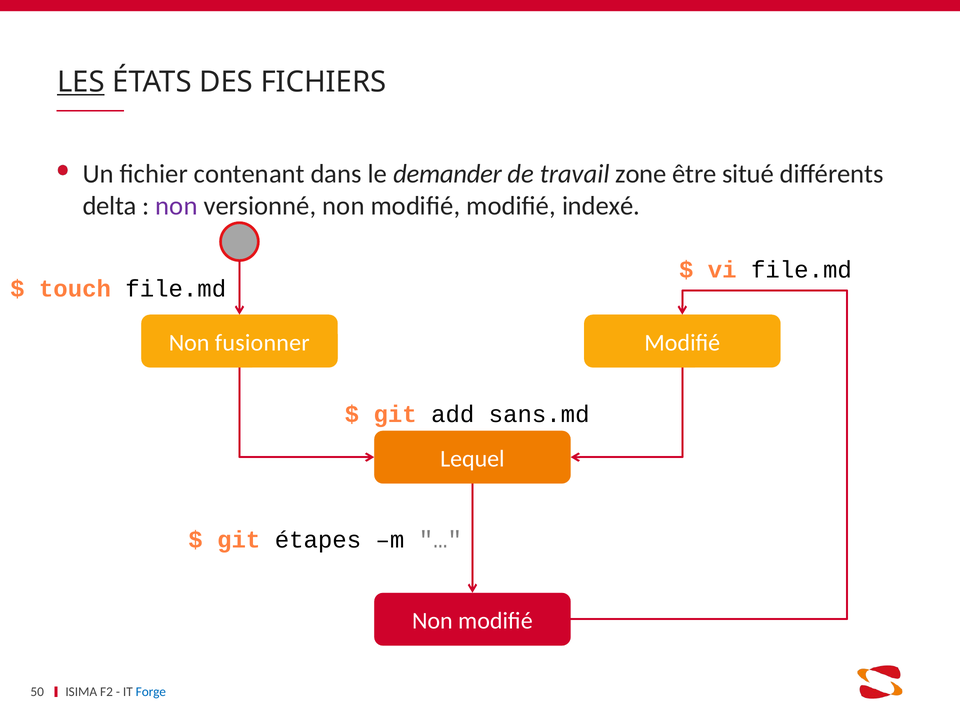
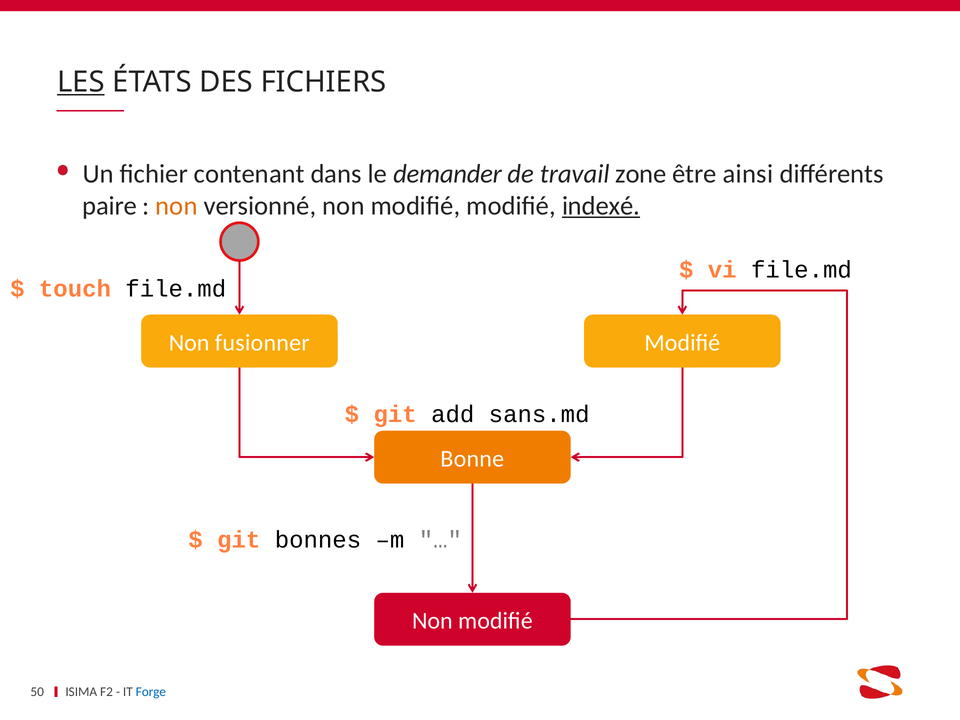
situé: situé -> ainsi
delta: delta -> paire
non at (177, 206) colour: purple -> orange
indexé underline: none -> present
Lequel: Lequel -> Bonne
étapes: étapes -> bonnes
